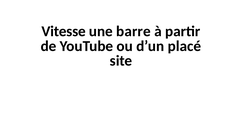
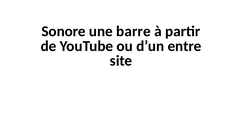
Vitesse: Vitesse -> Sonore
placé: placé -> entre
